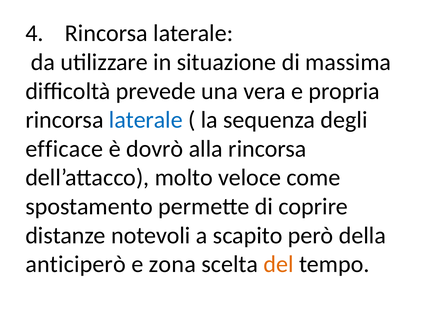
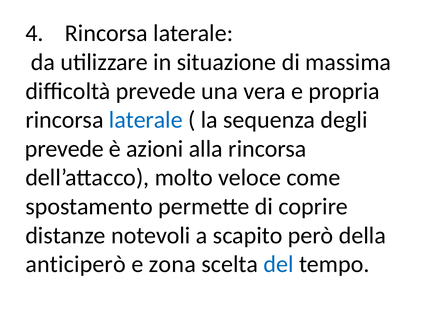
efficace at (64, 149): efficace -> prevede
dovrò: dovrò -> azioni
del colour: orange -> blue
